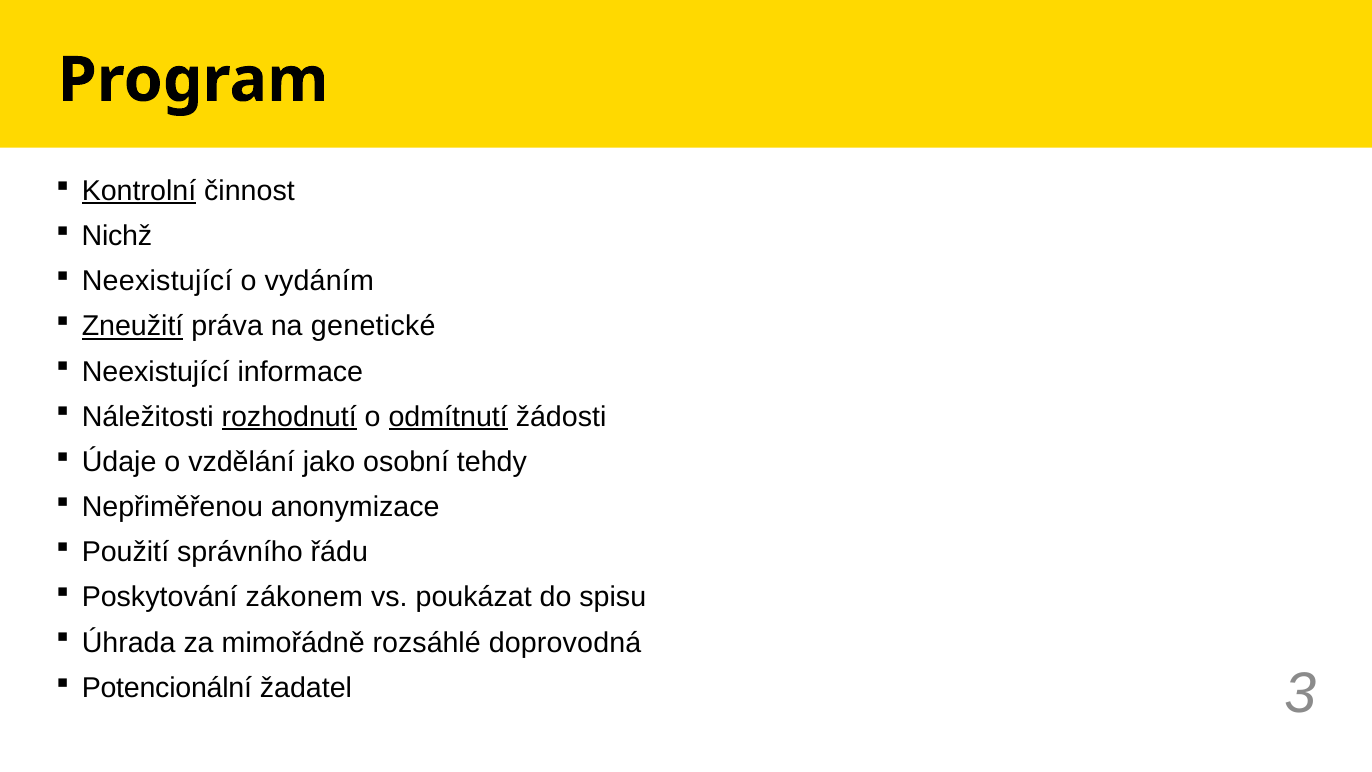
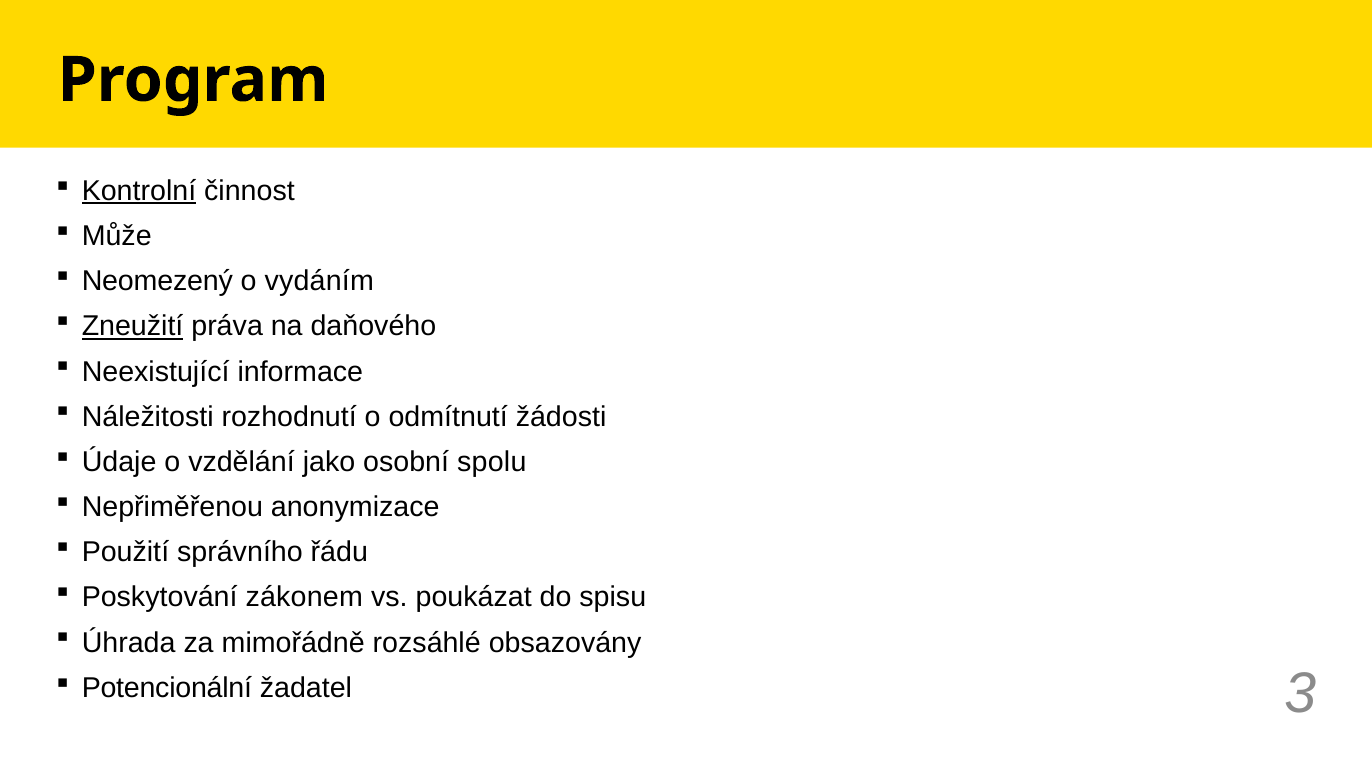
Nichž: Nichž -> Může
Neexistující at (157, 281): Neexistující -> Neomezený
genetické: genetické -> daňového
rozhodnutí underline: present -> none
odmítnutí underline: present -> none
tehdy: tehdy -> spolu
doprovodná: doprovodná -> obsazovány
